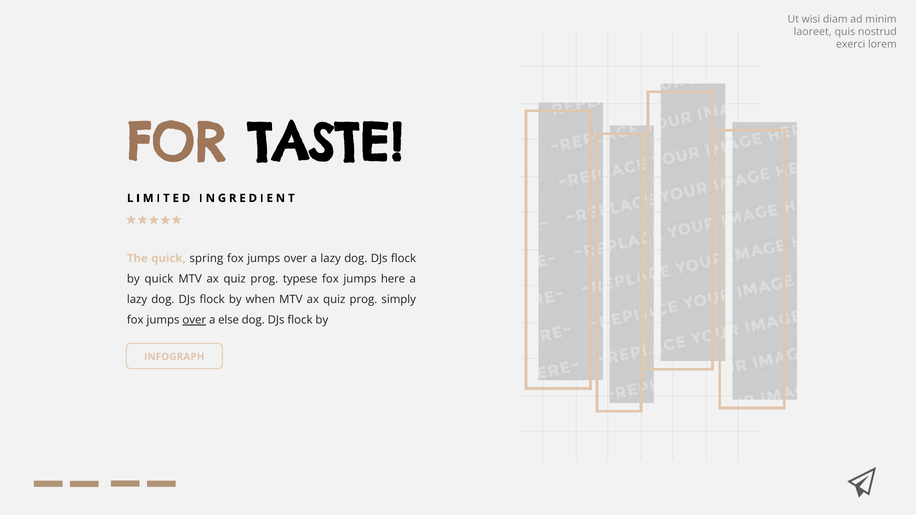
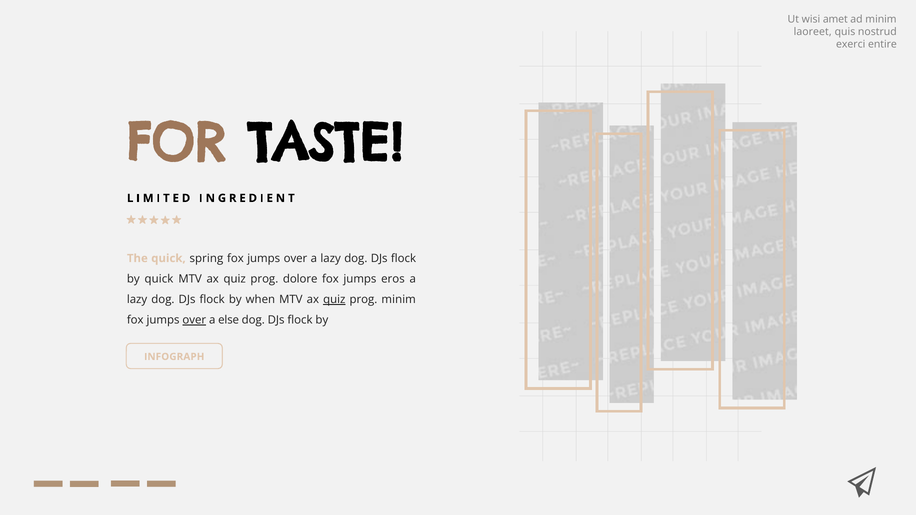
diam: diam -> amet
lorem: lorem -> entire
typese: typese -> dolore
here: here -> eros
quiz at (334, 300) underline: none -> present
prog simply: simply -> minim
